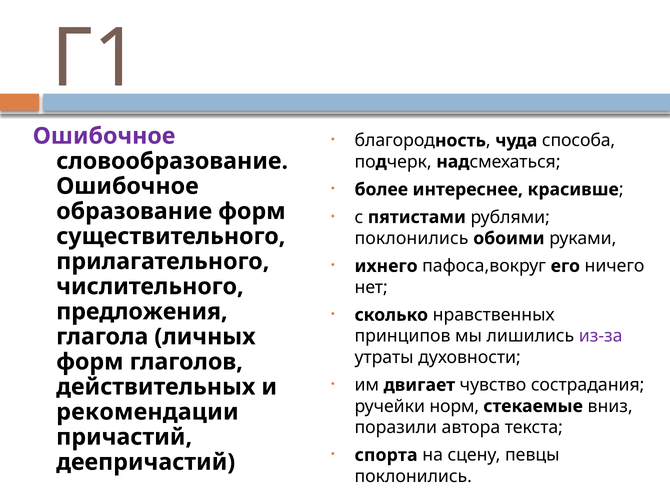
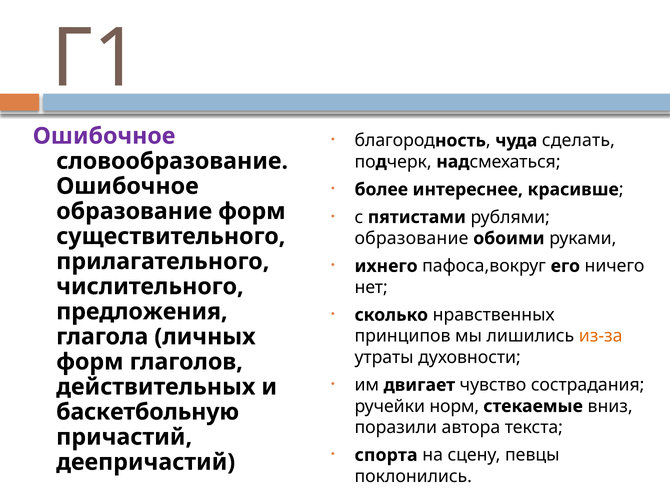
способа: способа -> сделать
поклонились at (412, 239): поклонились -> образование
из-за colour: purple -> orange
рекомендации: рекомендации -> баскетбольную
